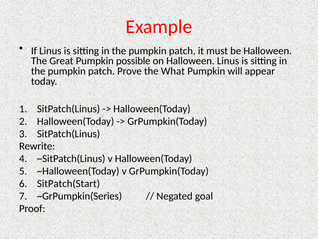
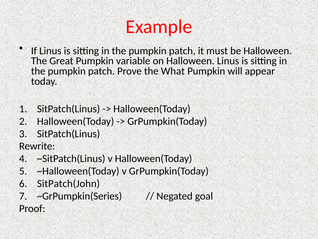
possible: possible -> variable
SitPatch(Start: SitPatch(Start -> SitPatch(John
